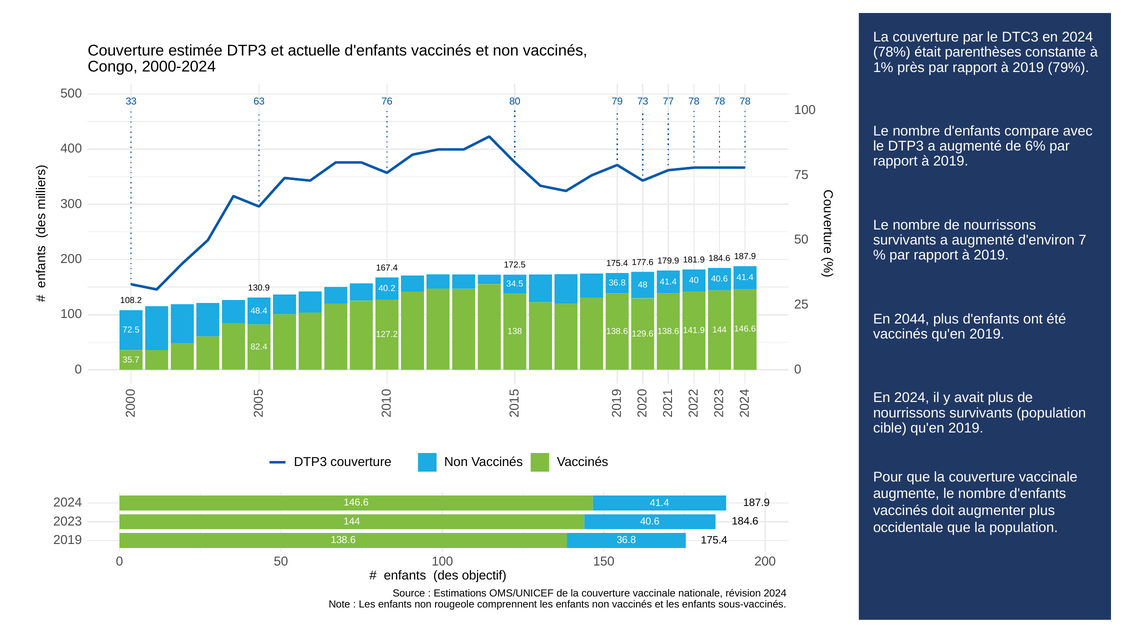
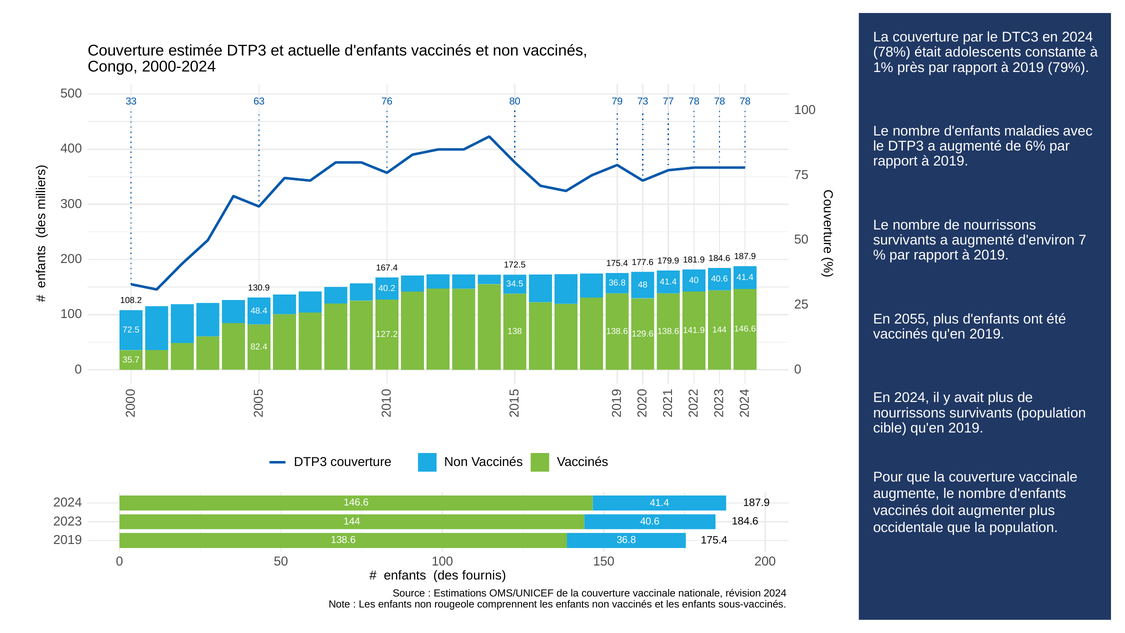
parenthèses: parenthèses -> adolescents
compare: compare -> maladies
2044: 2044 -> 2055
objectif: objectif -> fournis
